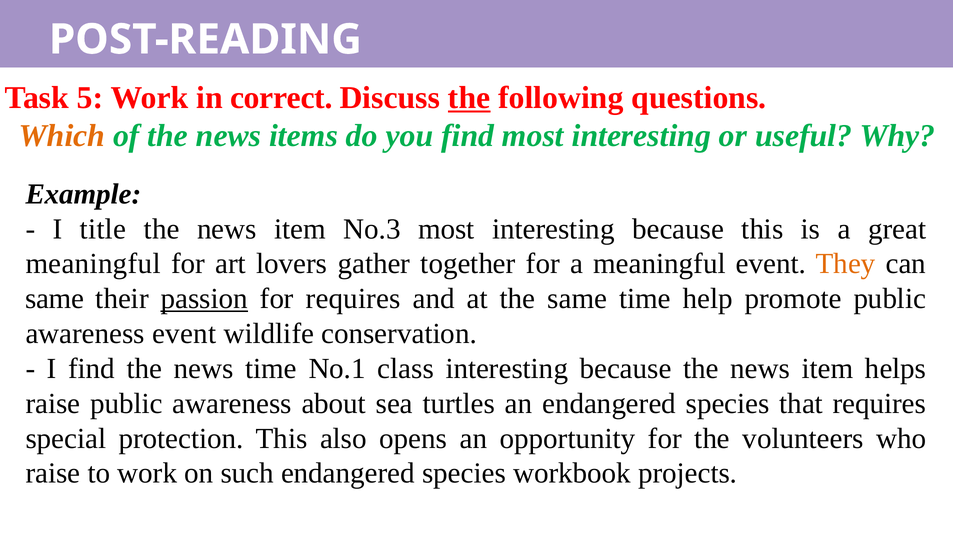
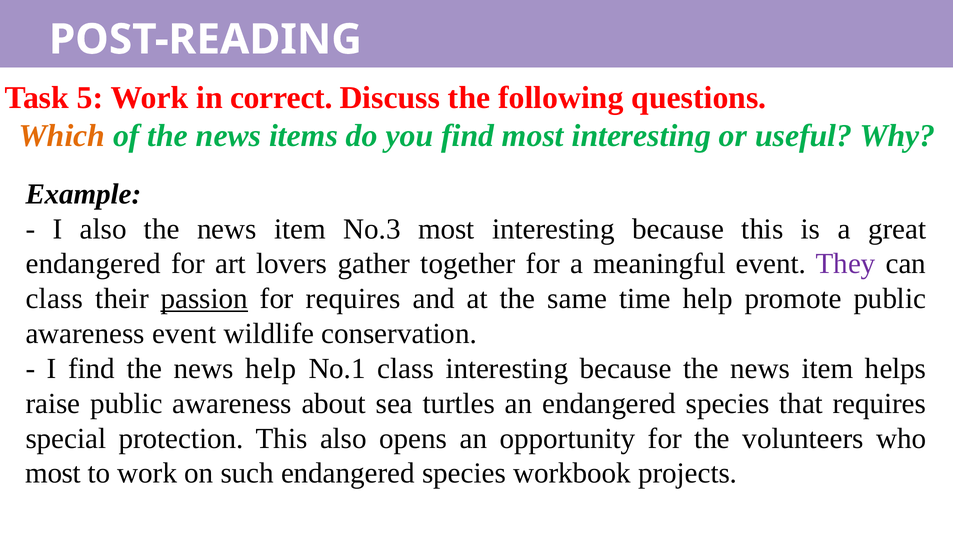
the at (469, 98) underline: present -> none
I title: title -> also
meaningful at (93, 264): meaningful -> endangered
They colour: orange -> purple
same at (55, 299): same -> class
news time: time -> help
raise at (53, 473): raise -> most
